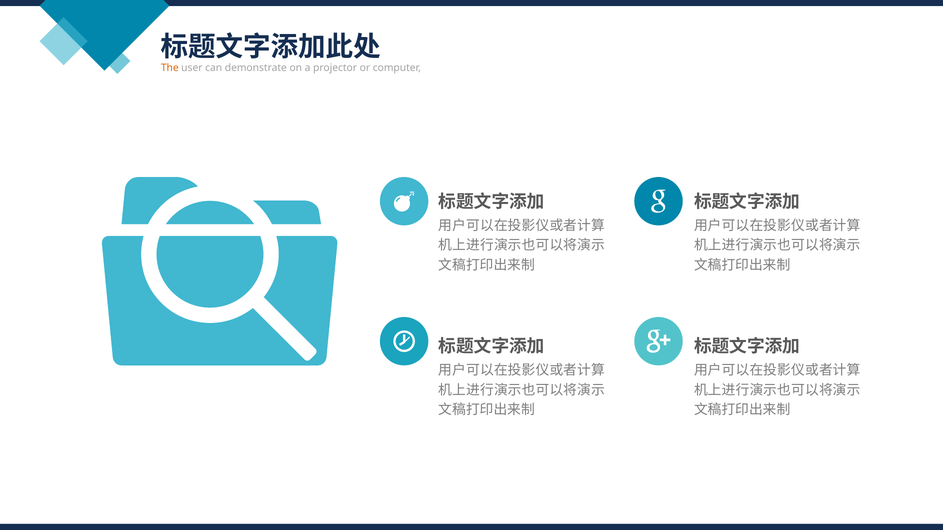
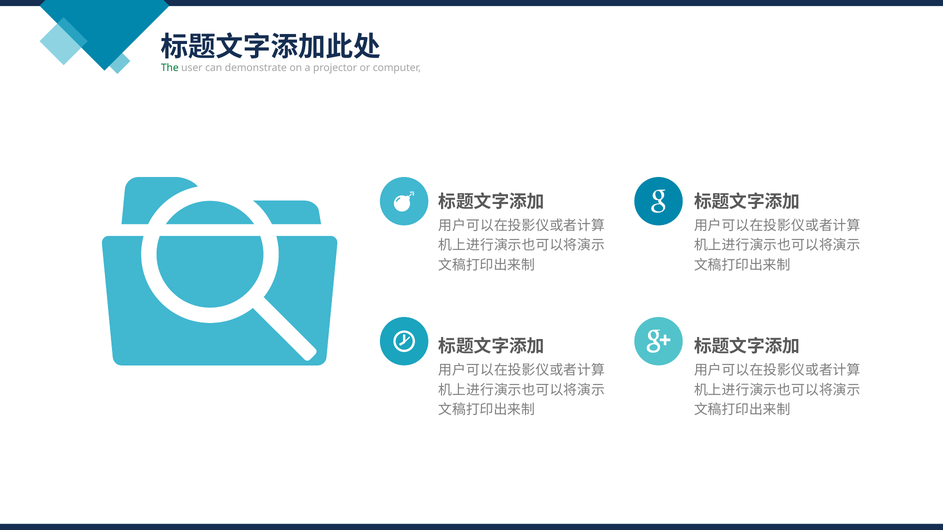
The colour: orange -> green
